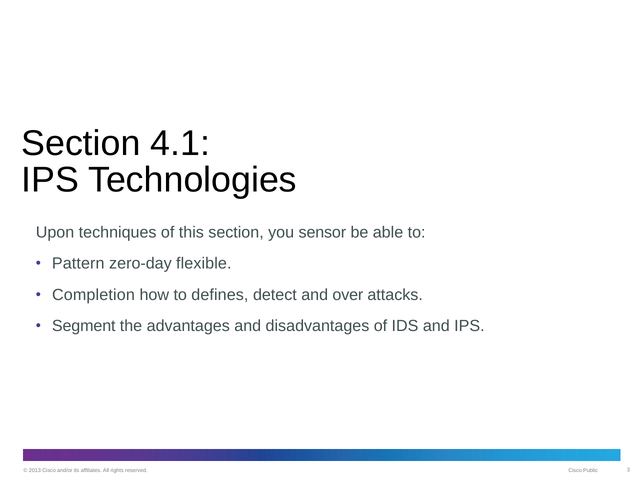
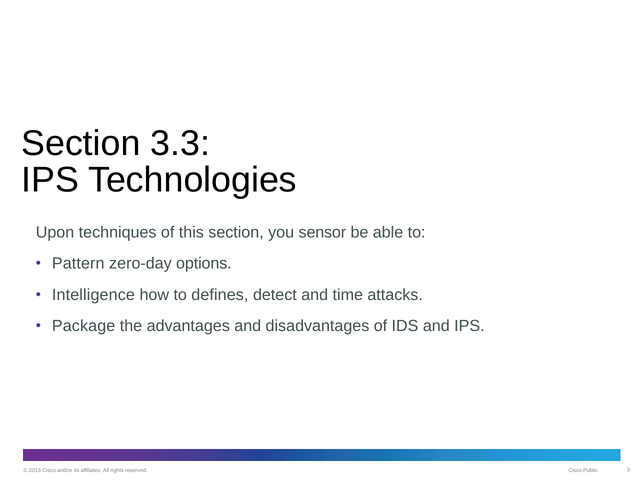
4.1: 4.1 -> 3.3
flexible: flexible -> options
Completion: Completion -> Intelligence
over: over -> time
Segment: Segment -> Package
